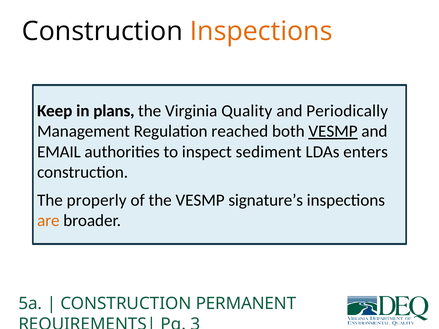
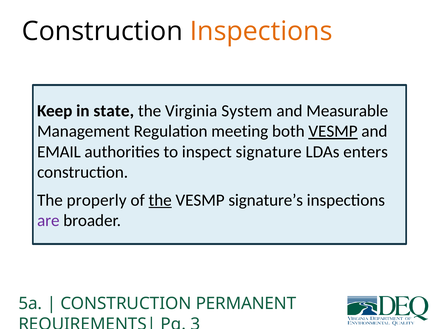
plans: plans -> state
Quality: Quality -> System
Periodically: Periodically -> Measurable
reached: reached -> meeting
sediment: sediment -> signature
the at (160, 200) underline: none -> present
are colour: orange -> purple
